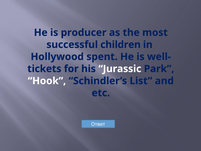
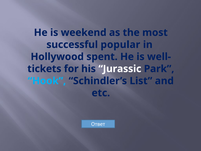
producer: producer -> weekend
children: children -> popular
Hook colour: white -> light blue
